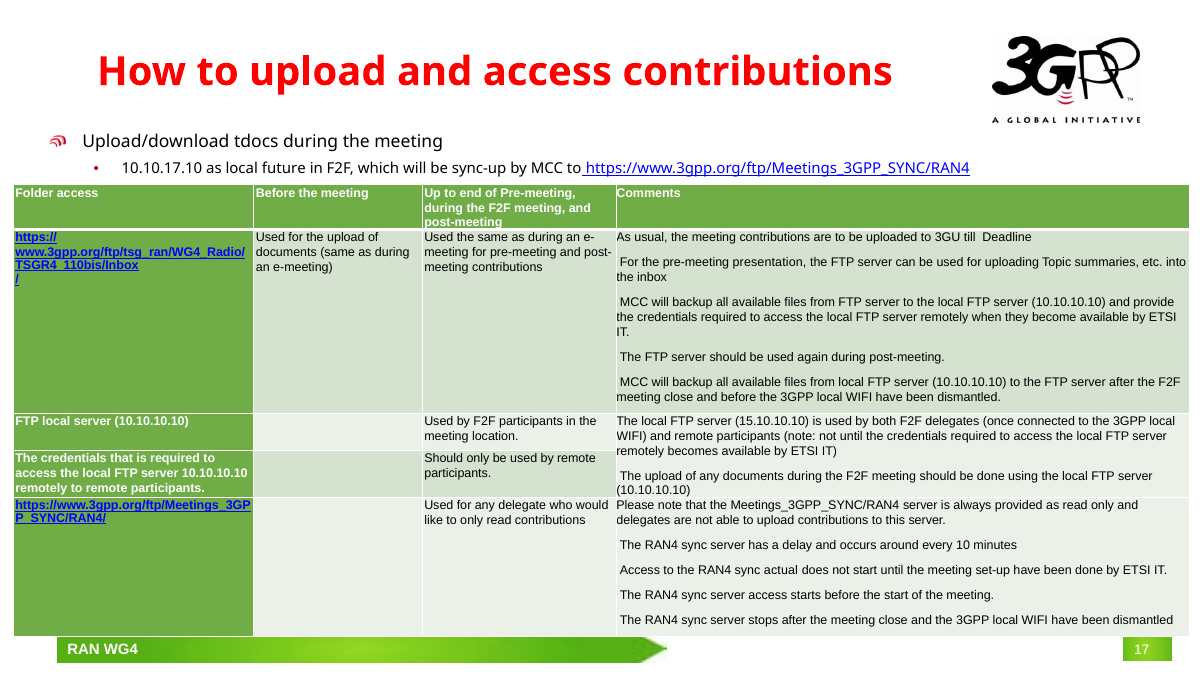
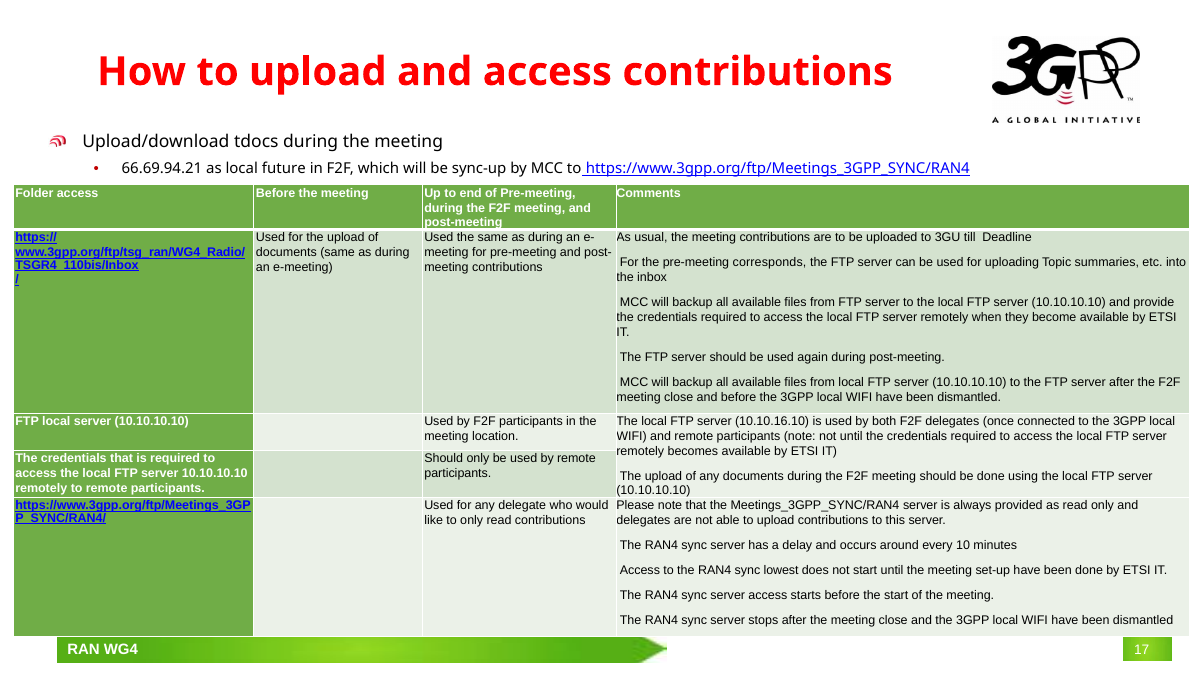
10.10.17.10: 10.10.17.10 -> 66.69.94.21
presentation: presentation -> corresponds
15.10.10.10: 15.10.10.10 -> 10.10.16.10
actual: actual -> lowest
